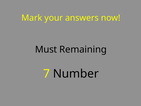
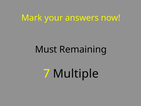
Number: Number -> Multiple
